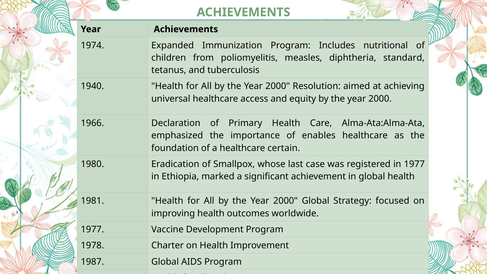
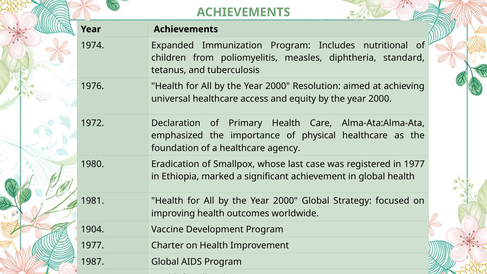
1940: 1940 -> 1976
1966: 1966 -> 1972
enables: enables -> physical
certain: certain -> agency
1977 at (92, 229): 1977 -> 1904
1978 at (92, 246): 1978 -> 1977
